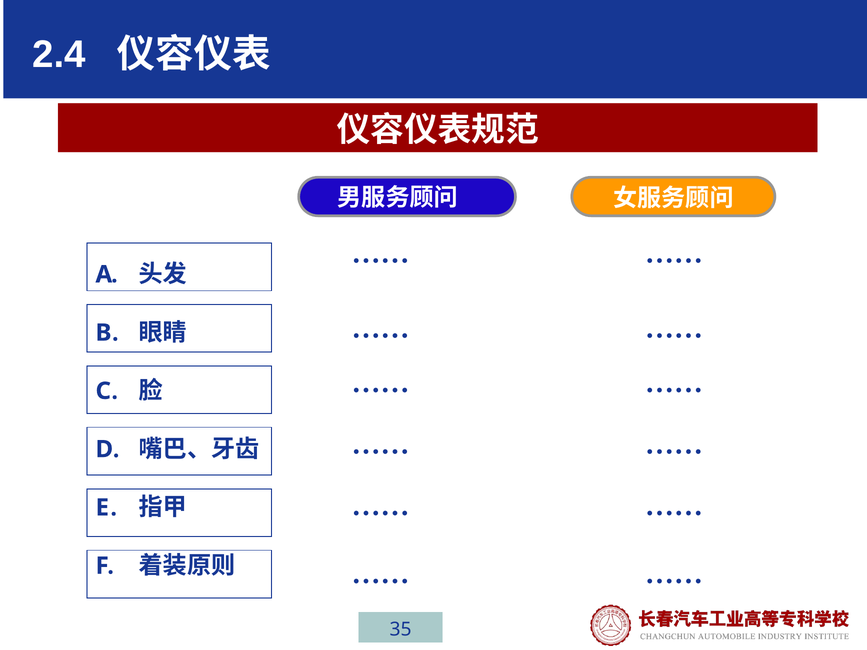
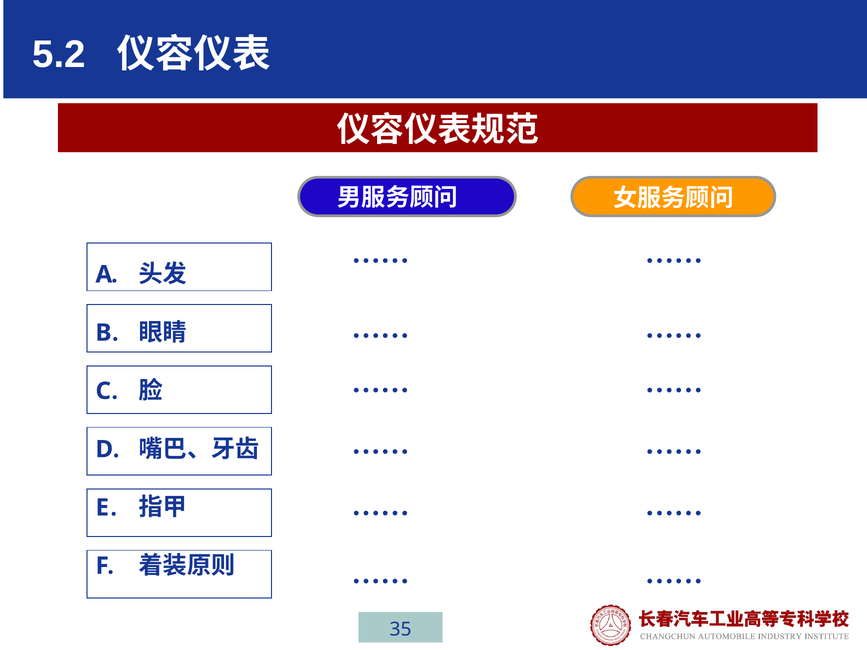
2.4: 2.4 -> 5.2
